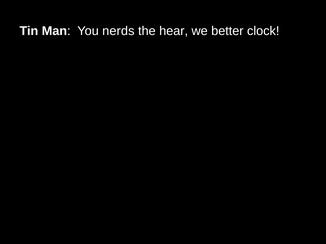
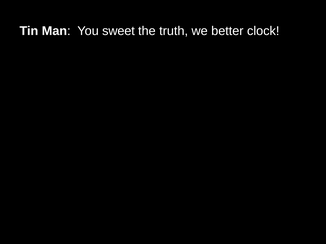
nerds: nerds -> sweet
hear: hear -> truth
